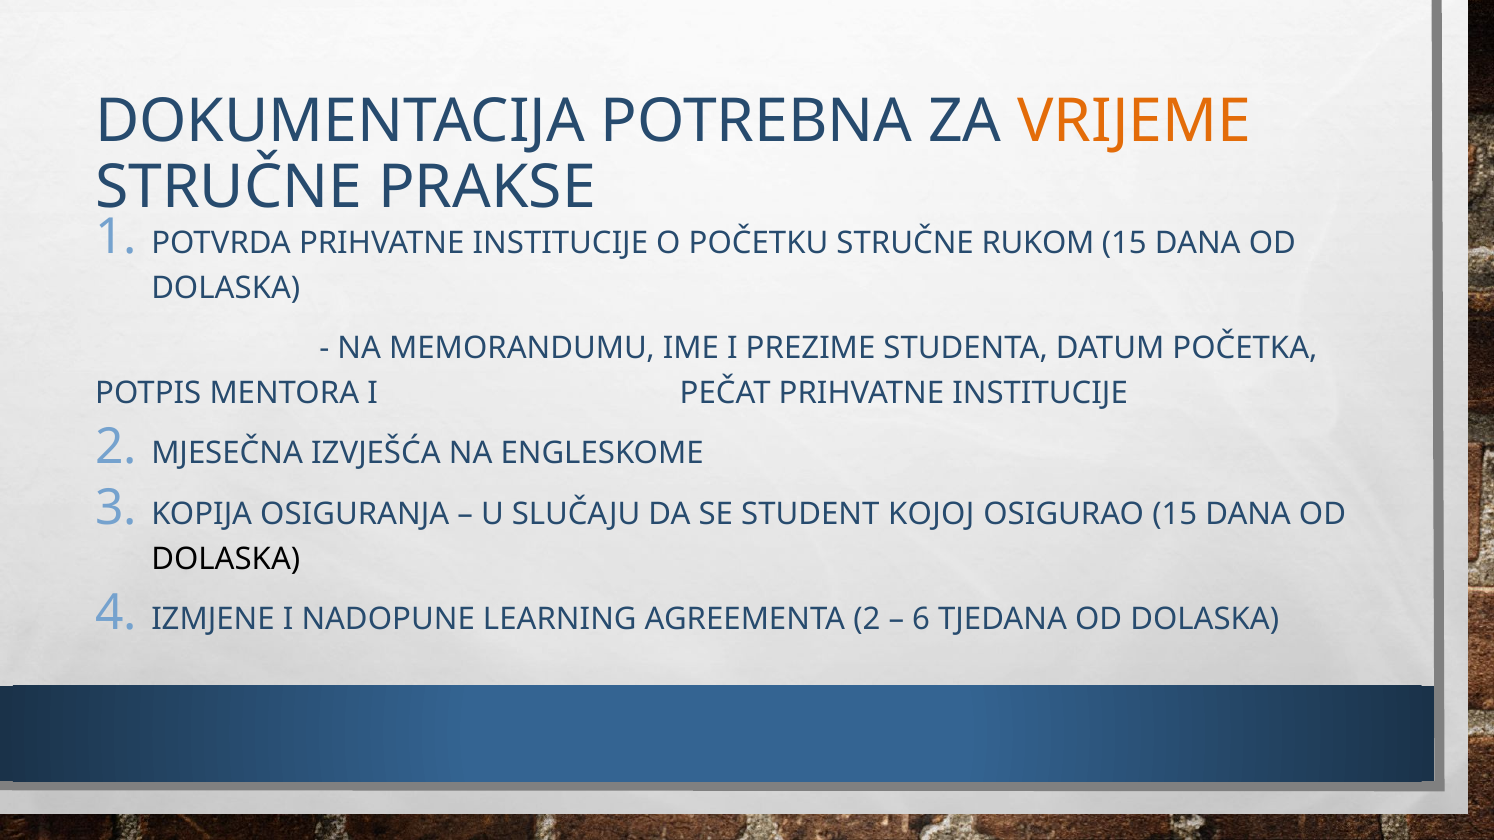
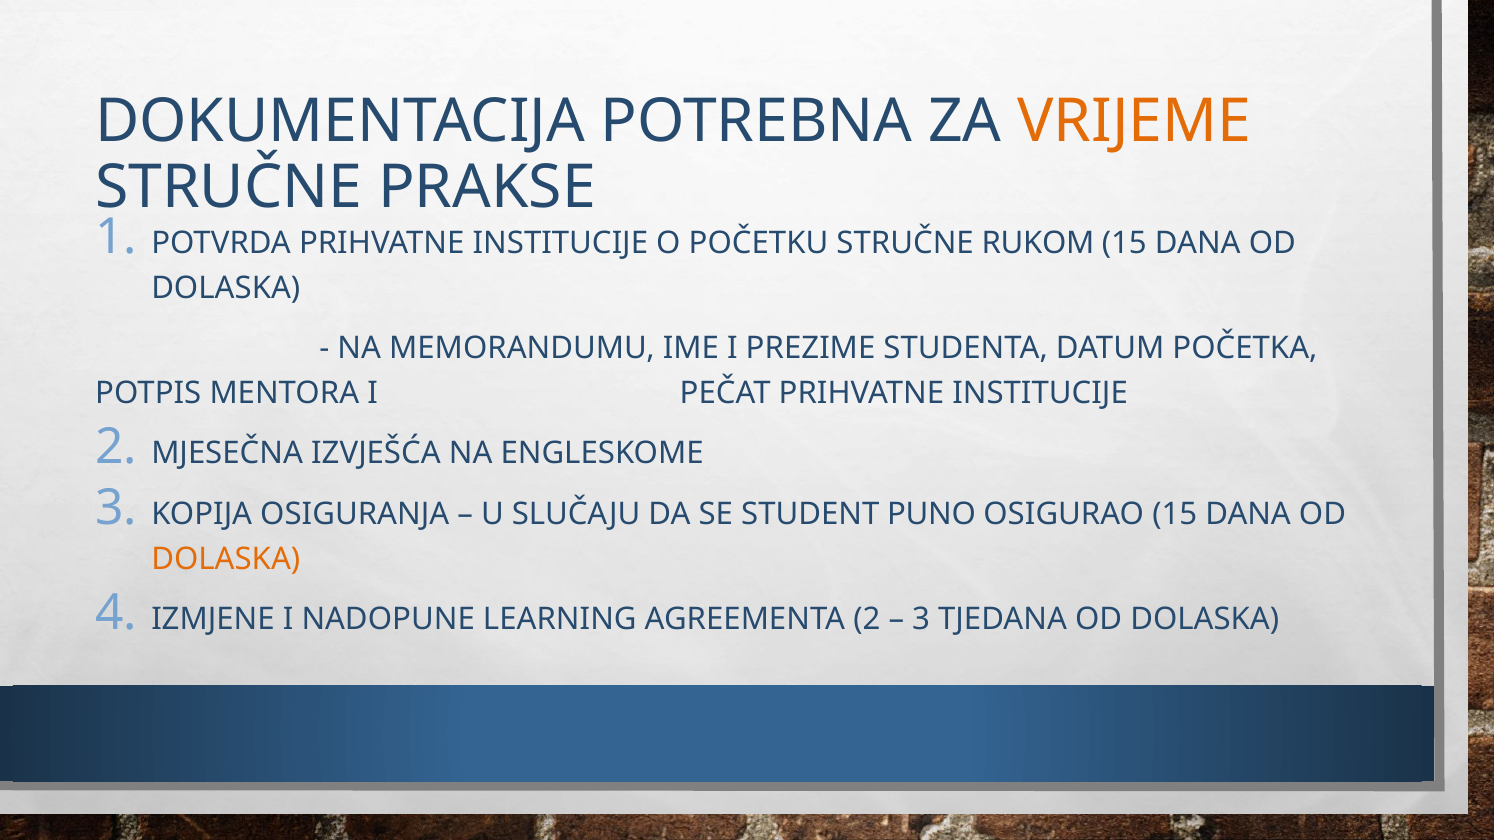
KOJOJ: KOJOJ -> PUNO
DOLASKA at (226, 559) colour: black -> orange
6 at (921, 619): 6 -> 3
